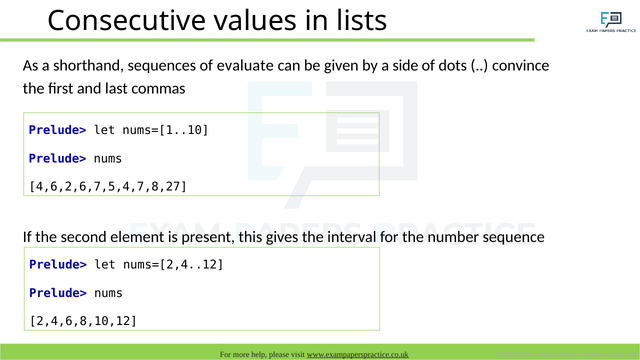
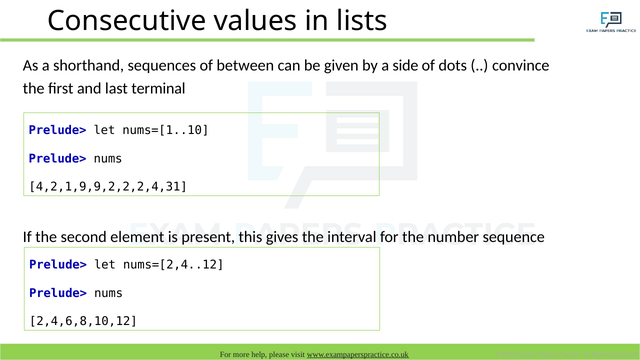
evaluate: evaluate -> between
commas: commas -> terminal
4,6,2,6,7,5,4,7,8,27: 4,6,2,6,7,5,4,7,8,27 -> 4,2,1,9,9,2,2,2,4,31
